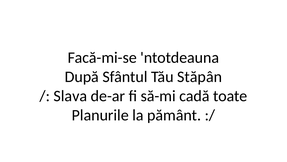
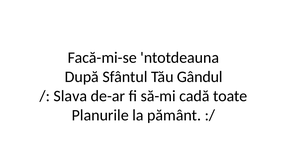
Stăpân: Stăpân -> Gândul
